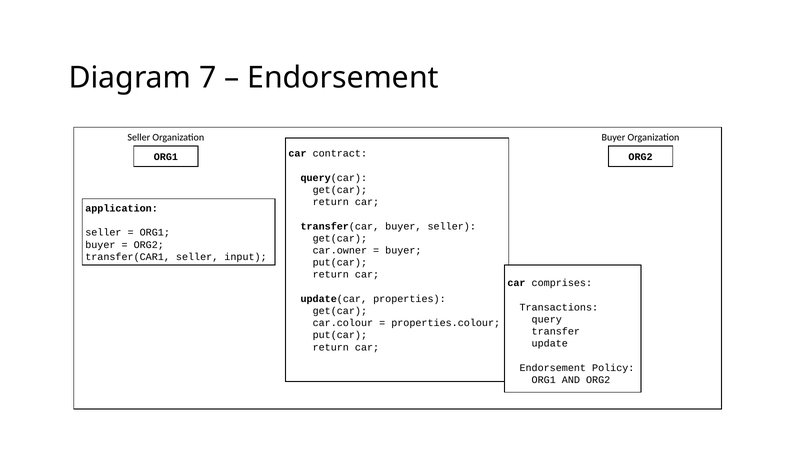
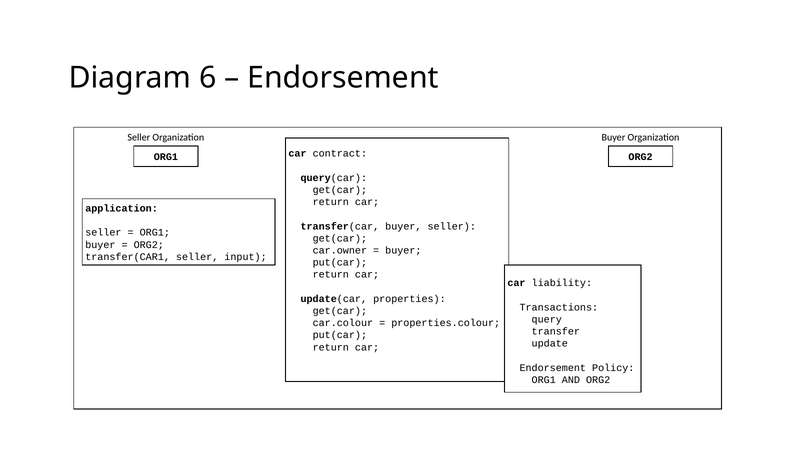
7: 7 -> 6
comprises: comprises -> liability
